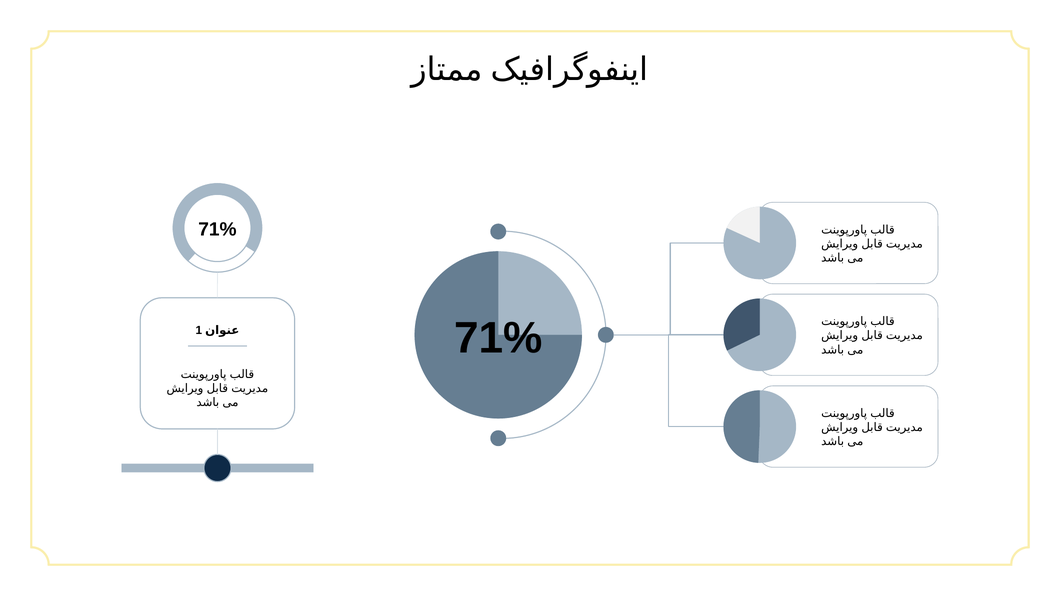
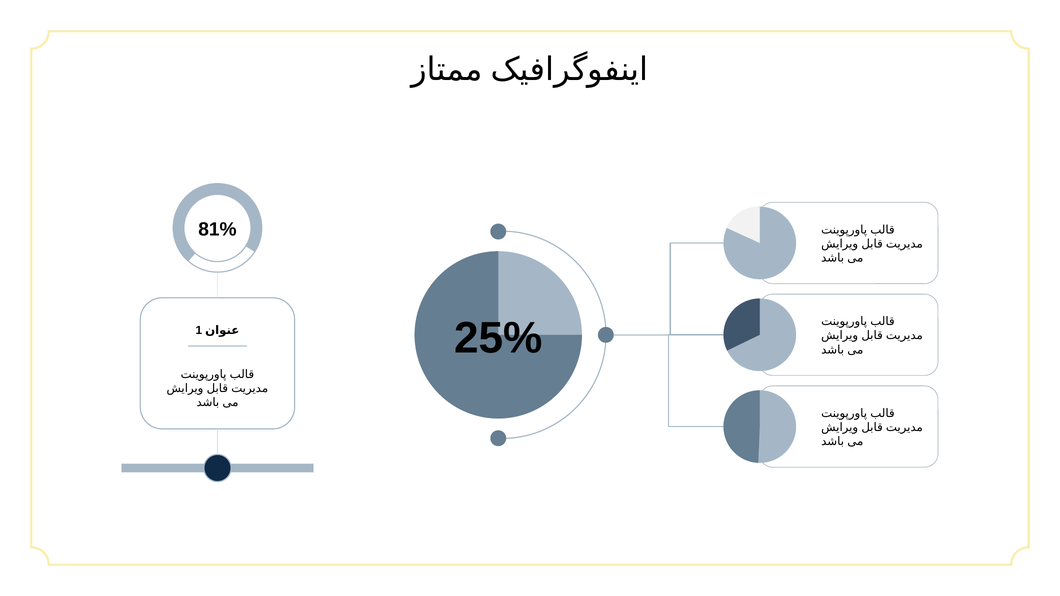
71% at (217, 229): 71% -> 81%
71% at (498, 338): 71% -> 25%
